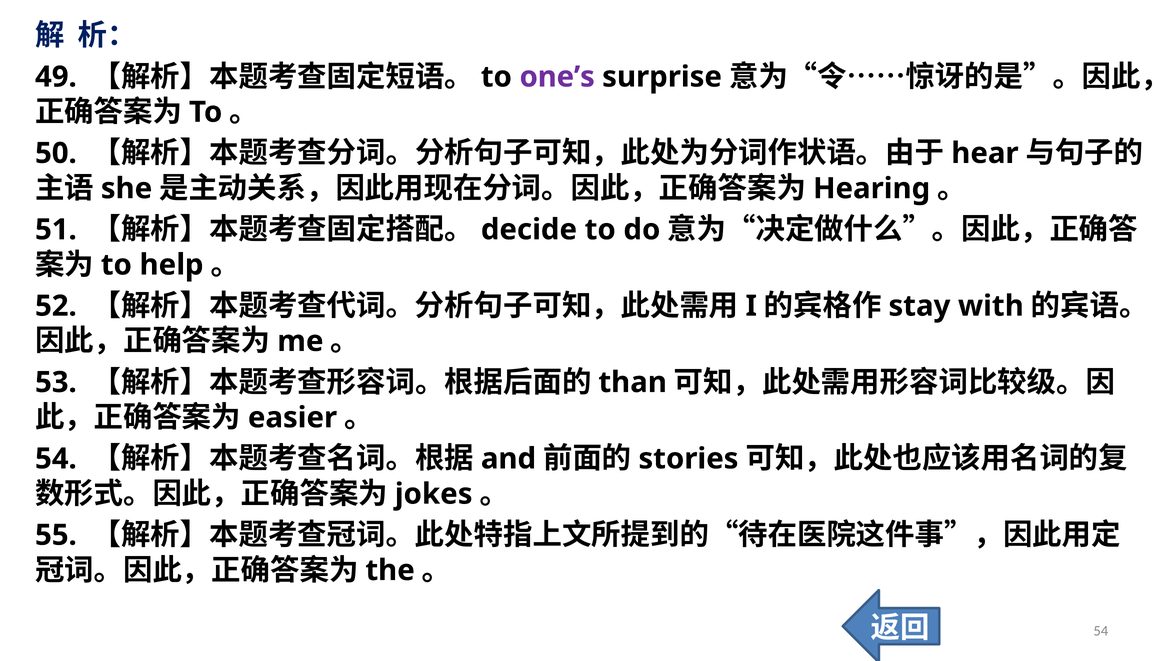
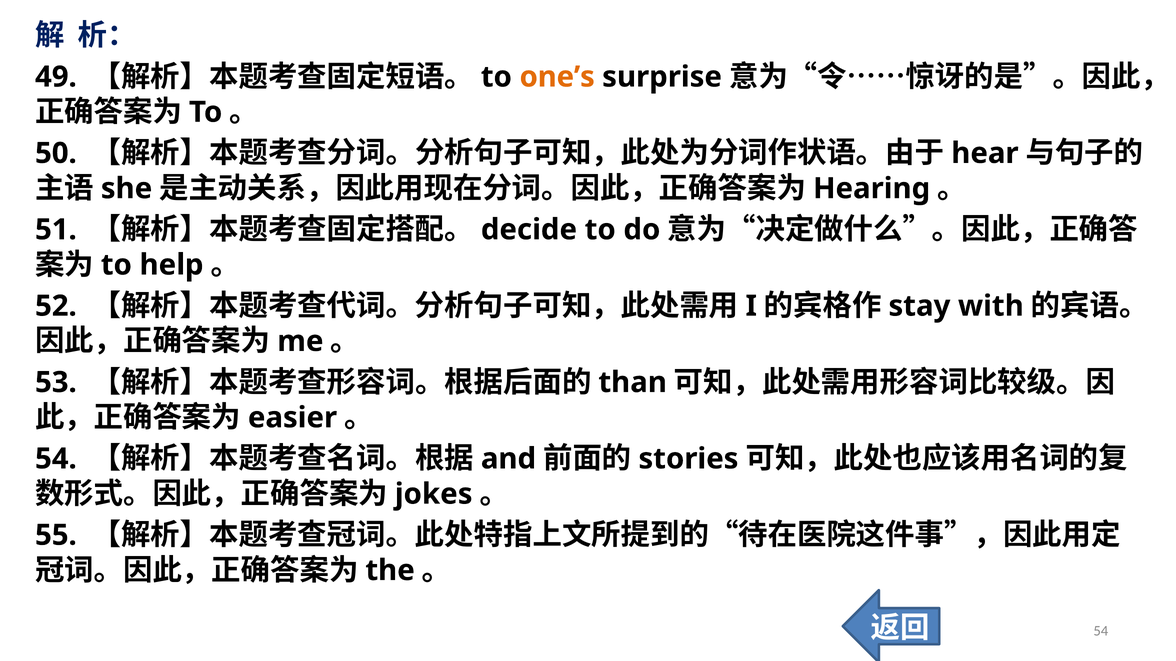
one’s colour: purple -> orange
